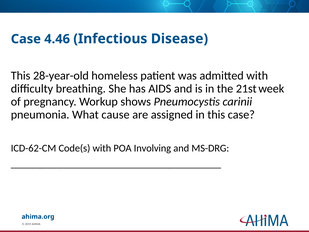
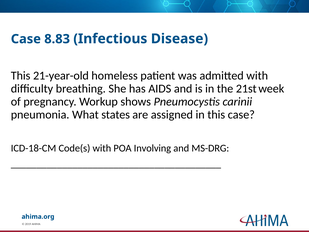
4.46: 4.46 -> 8.83
28-year-old: 28-year-old -> 21-year-old
cause: cause -> states
ICD-62-CM: ICD-62-CM -> ICD-18-CM
